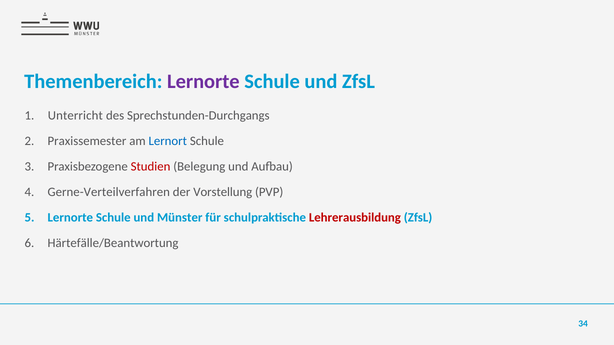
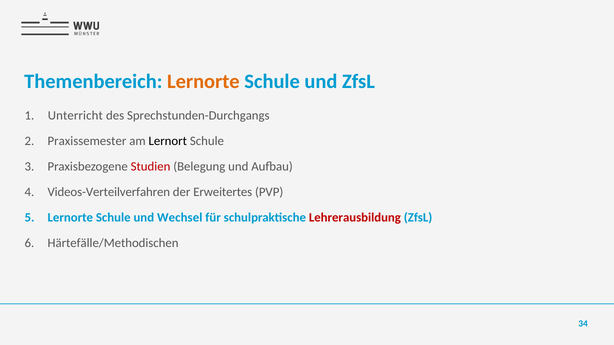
Lernorte at (203, 82) colour: purple -> orange
Lernort colour: blue -> black
Gerne-Verteilverfahren: Gerne-Verteilverfahren -> Videos-Verteilverfahren
Vorstellung: Vorstellung -> Erweitertes
Münster: Münster -> Wechsel
Härtefälle/Beantwortung: Härtefälle/Beantwortung -> Härtefälle/Methodischen
